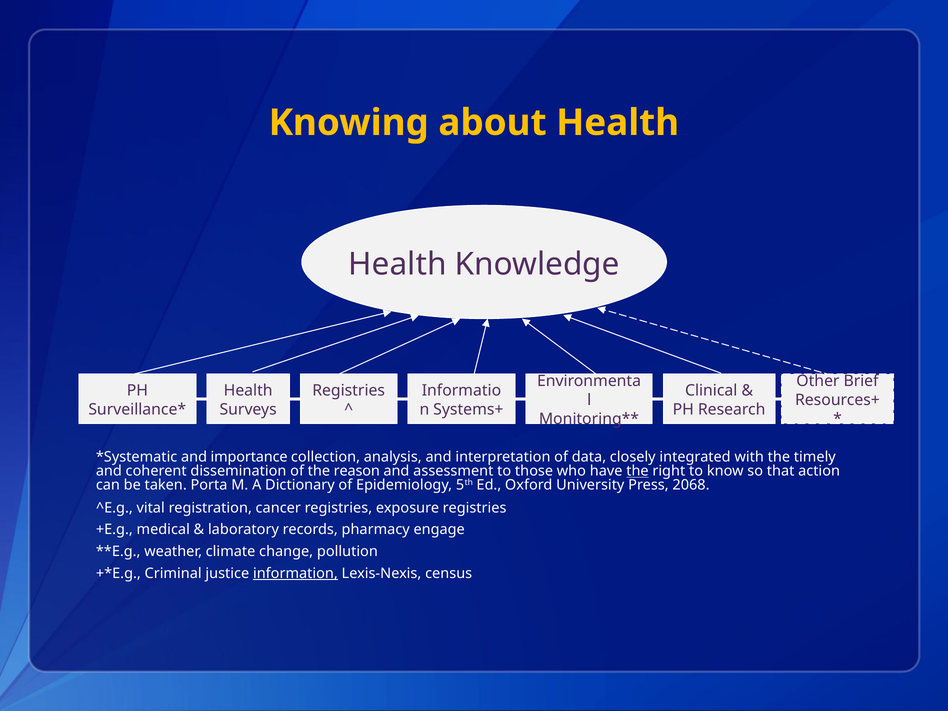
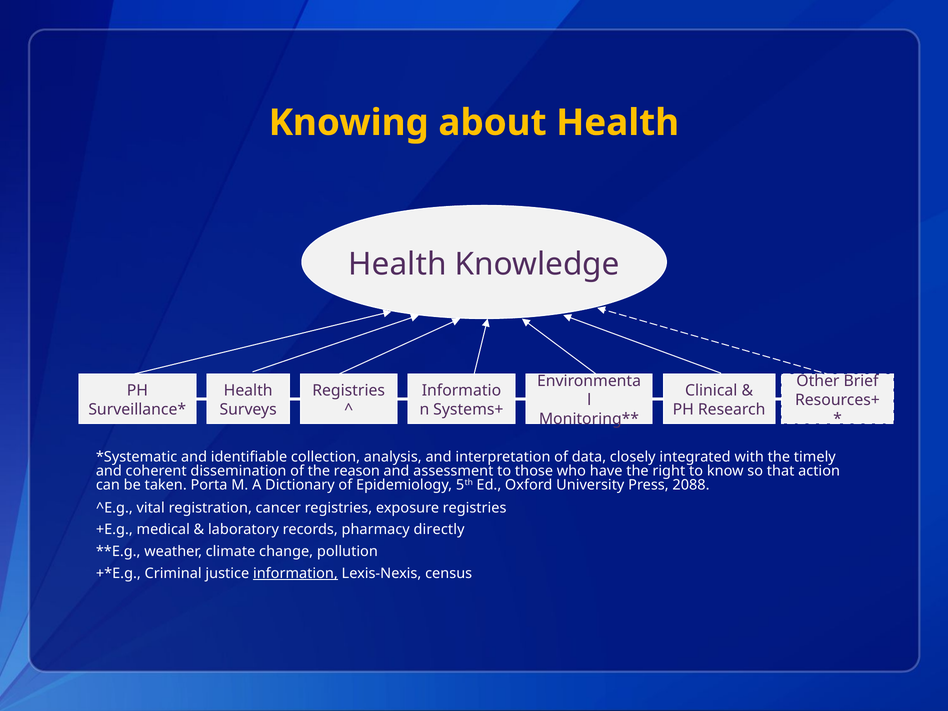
importance: importance -> identifiable
the at (637, 471) underline: present -> none
2068: 2068 -> 2088
engage: engage -> directly
